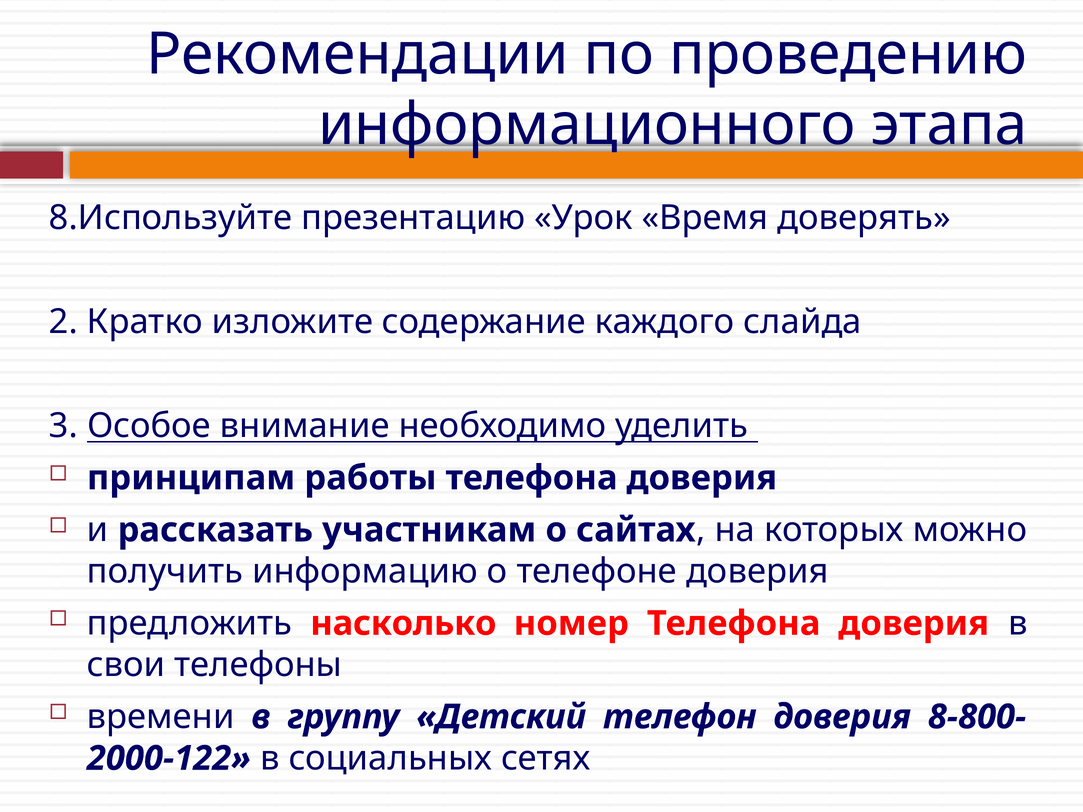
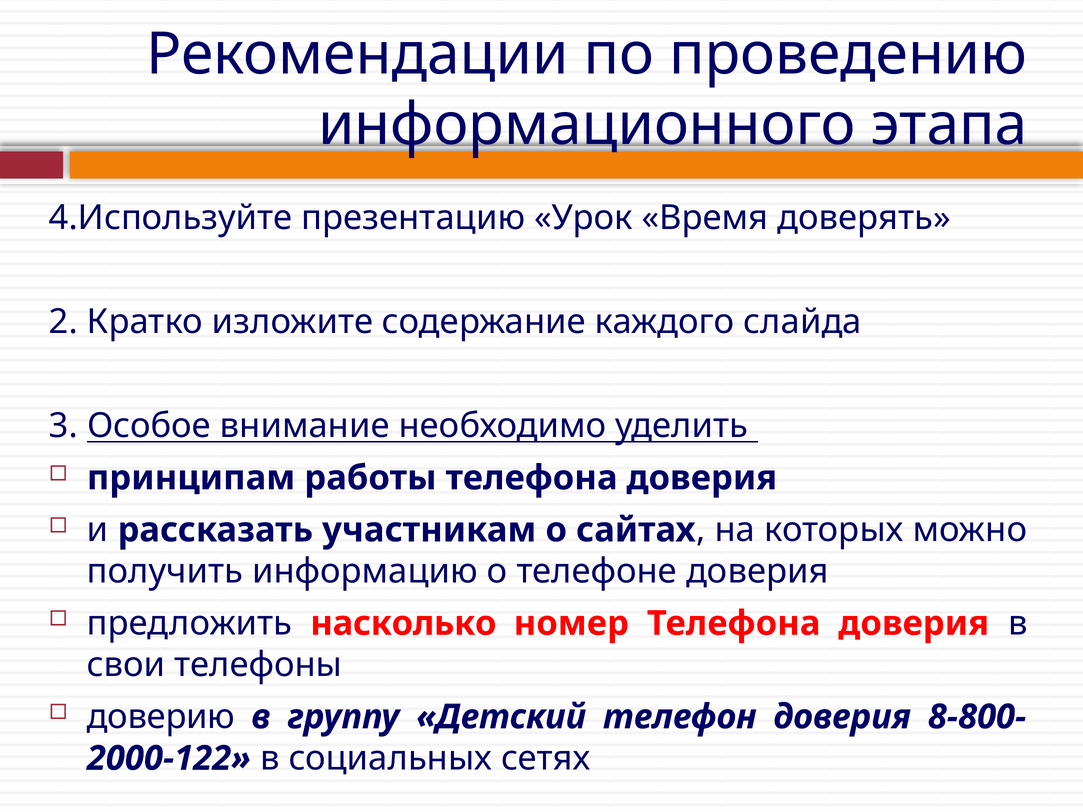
8.Используйте: 8.Используйте -> 4.Используйте
времени: времени -> доверию
